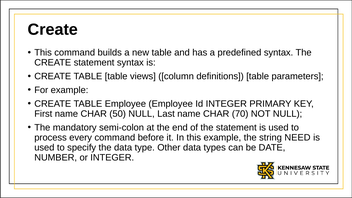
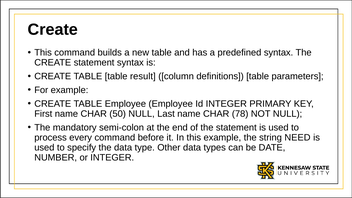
views: views -> result
70: 70 -> 78
